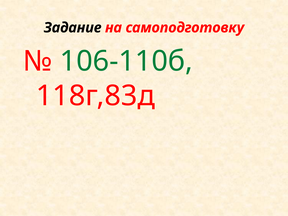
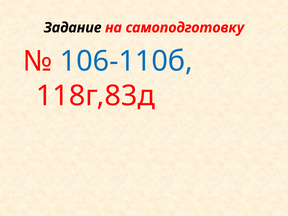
106-110б colour: green -> blue
